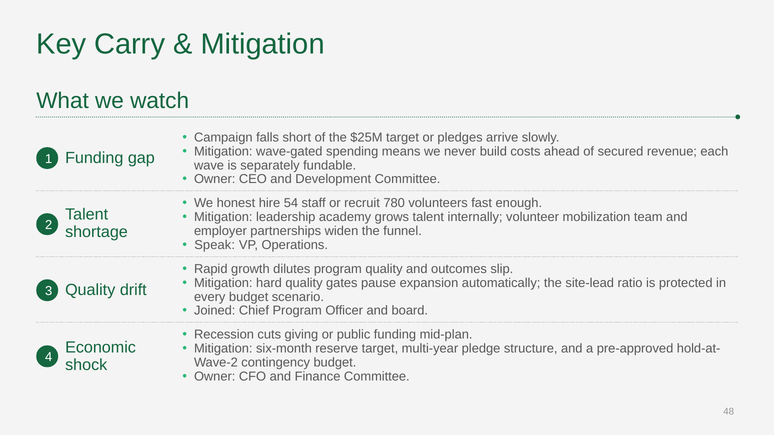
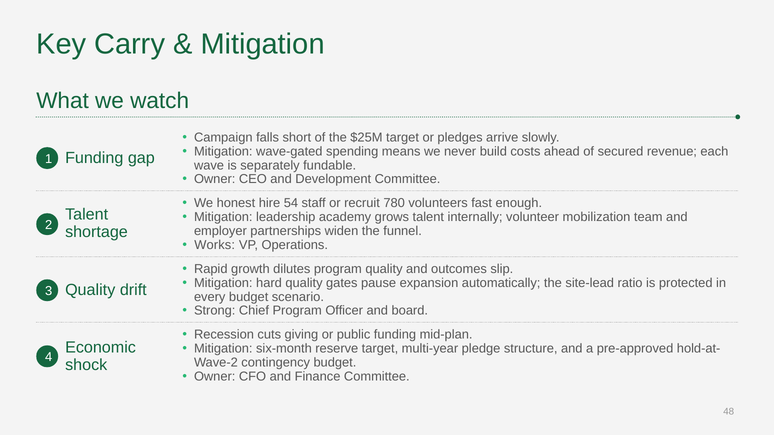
Speak: Speak -> Works
Joined: Joined -> Strong
